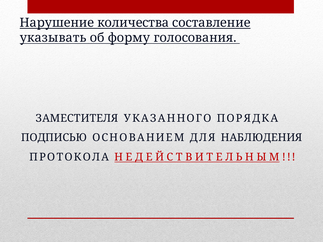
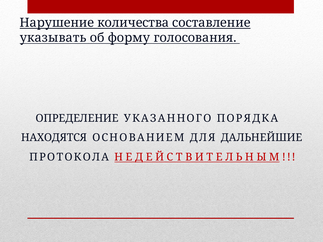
ЗАМЕСТИТЕЛЯ: ЗАМЕСТИТЕЛЯ -> ОПРЕДЕЛЕНИЕ
ПОДПИСЬЮ: ПОДПИСЬЮ -> НАХОДЯТСЯ
НАБЛЮДЕНИЯ: НАБЛЮДЕНИЯ -> ДАЛЬНЕЙШИЕ
